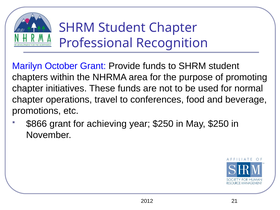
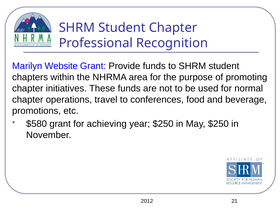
October: October -> Website
$866: $866 -> $580
